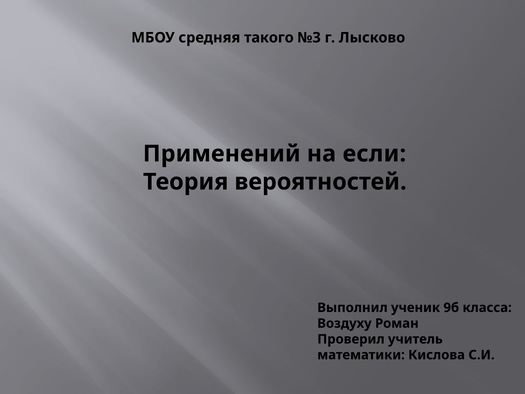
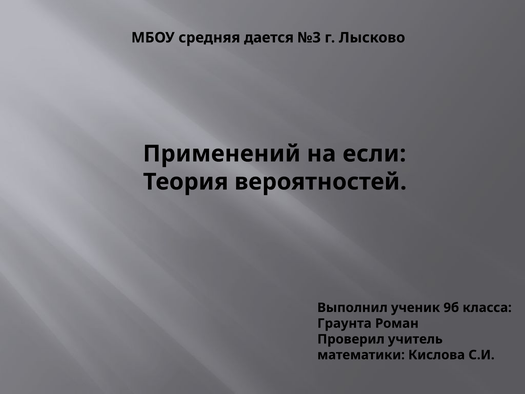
такого: такого -> дается
Воздуху: Воздуху -> Граунта
